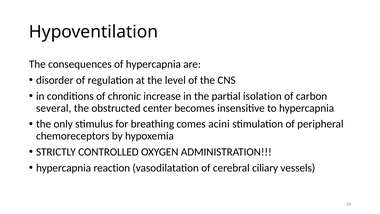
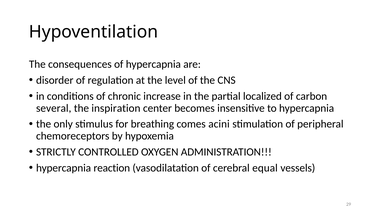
isolation: isolation -> localized
obstructed: obstructed -> inspiration
ciliary: ciliary -> equal
